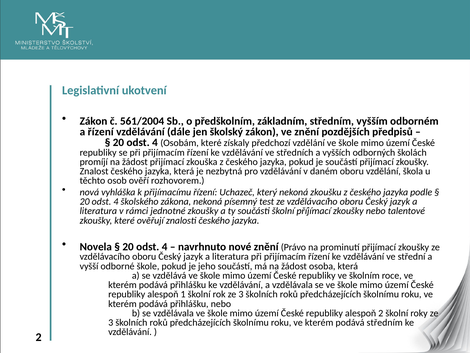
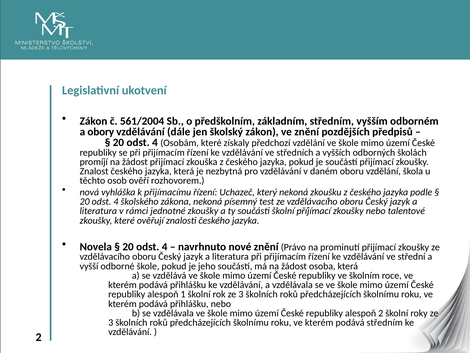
a řízení: řízení -> obory
